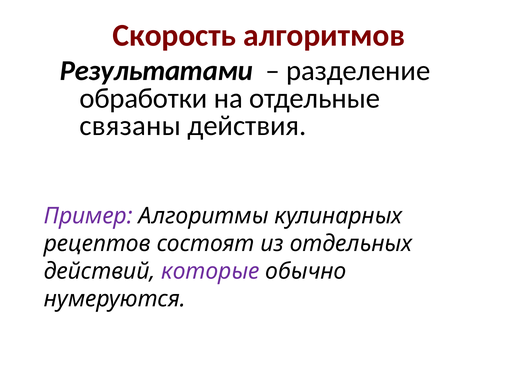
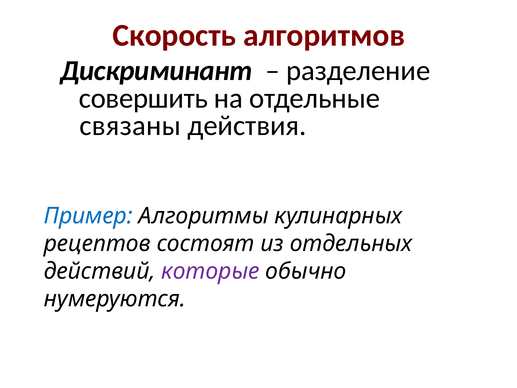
Результатами: Результатами -> Дискриминант
обработки: обработки -> совершить
Пример colour: purple -> blue
